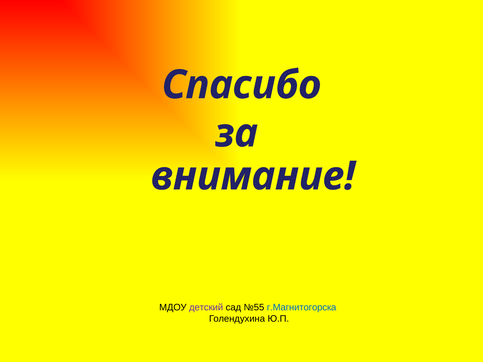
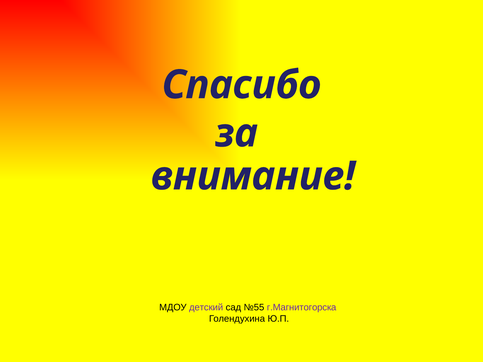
г.Магнитогорска colour: blue -> purple
